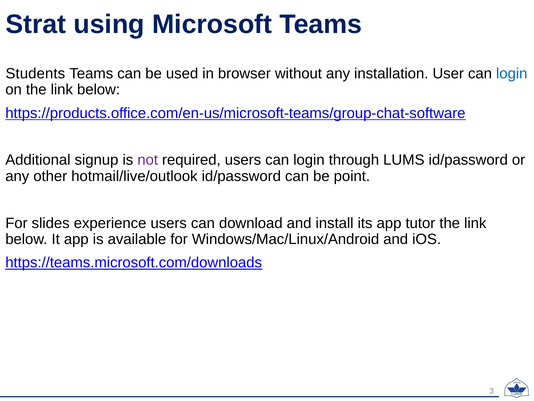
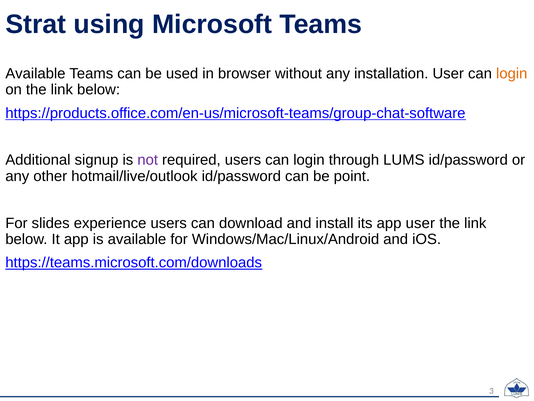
Students at (35, 73): Students -> Available
login at (512, 73) colour: blue -> orange
app tutor: tutor -> user
